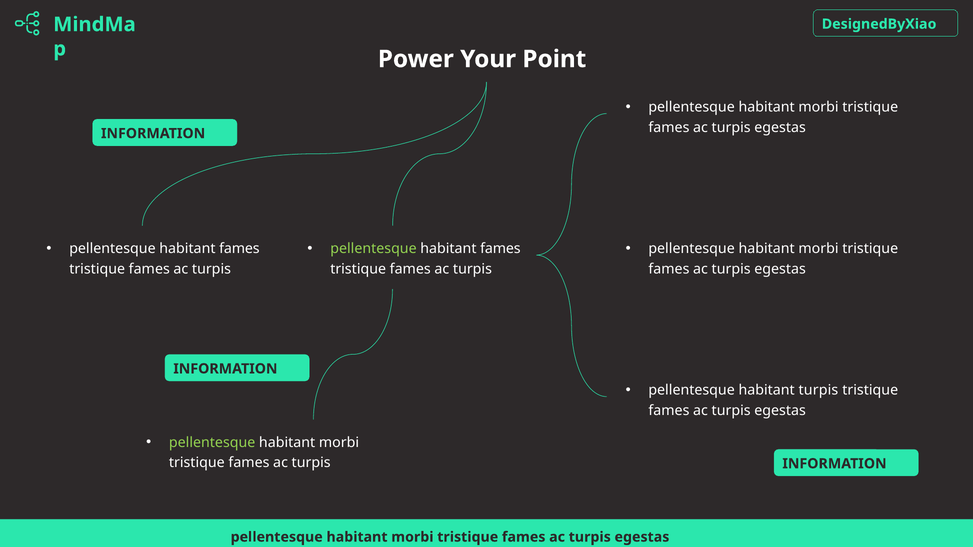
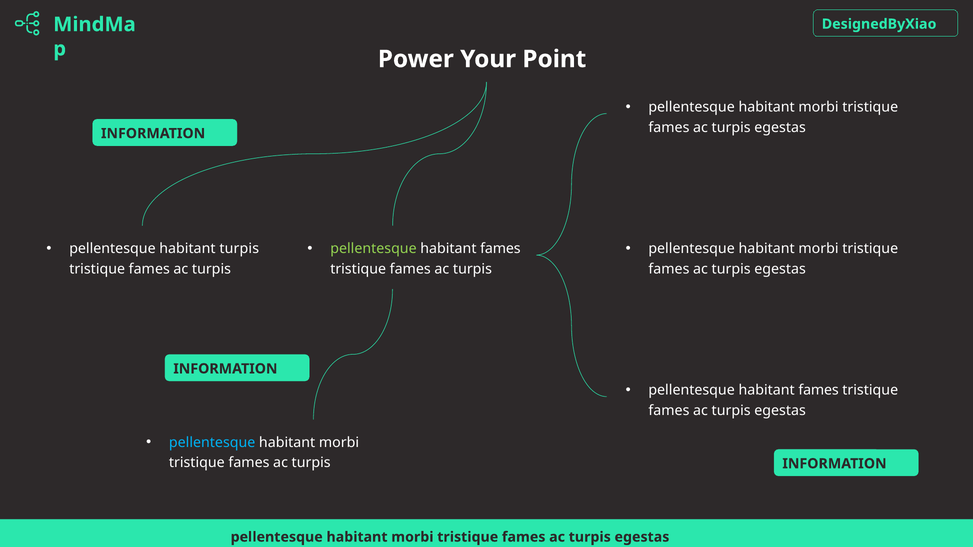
fames at (239, 249): fames -> turpis
turpis at (818, 390): turpis -> fames
pellentesque at (212, 443) colour: light green -> light blue
